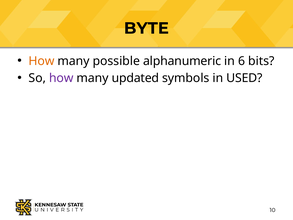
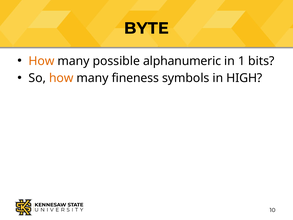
6: 6 -> 1
how at (61, 78) colour: purple -> orange
updated: updated -> fineness
USED: USED -> HIGH
